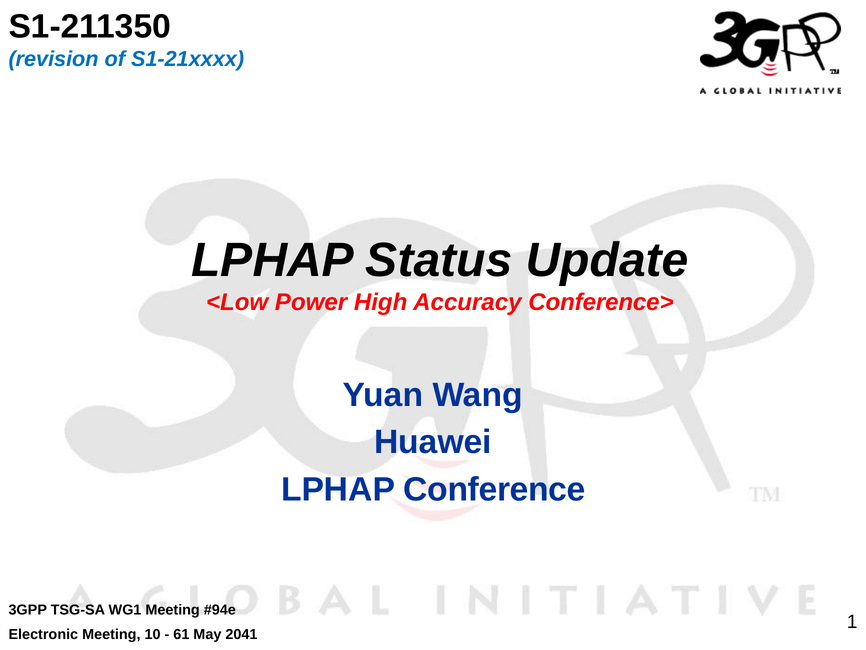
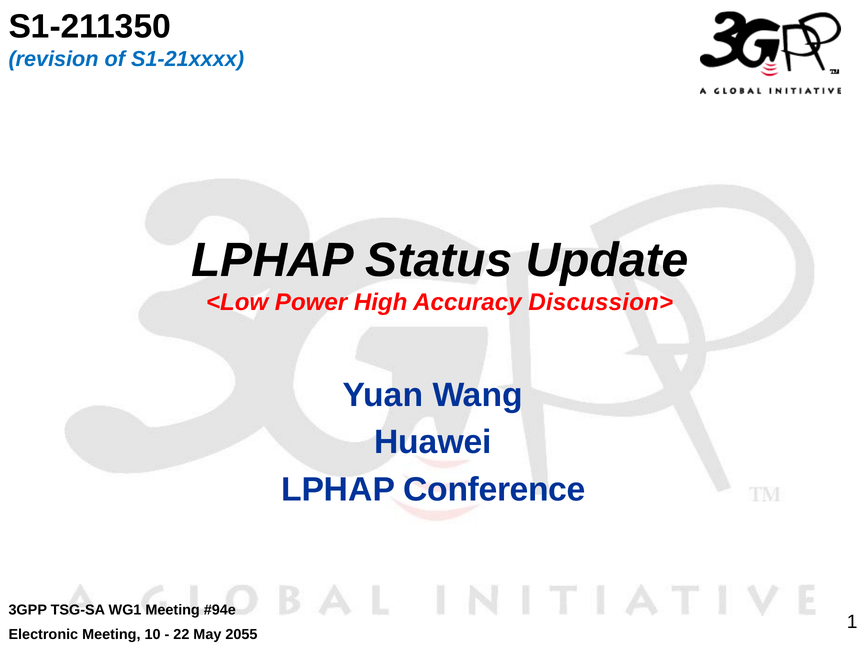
Conference>: Conference> -> Discussion>
61: 61 -> 22
2041: 2041 -> 2055
